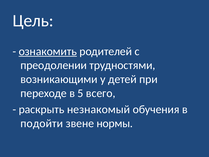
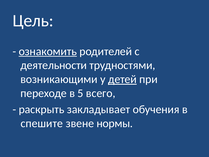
преодолении: преодолении -> деятельности
детей underline: none -> present
незнакомый: незнакомый -> закладывает
подойти: подойти -> спешите
